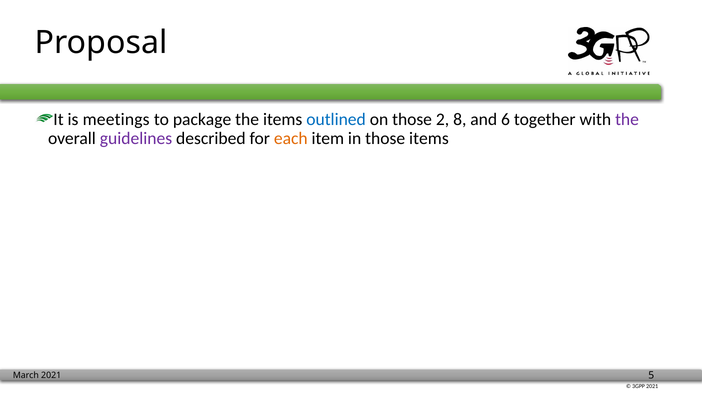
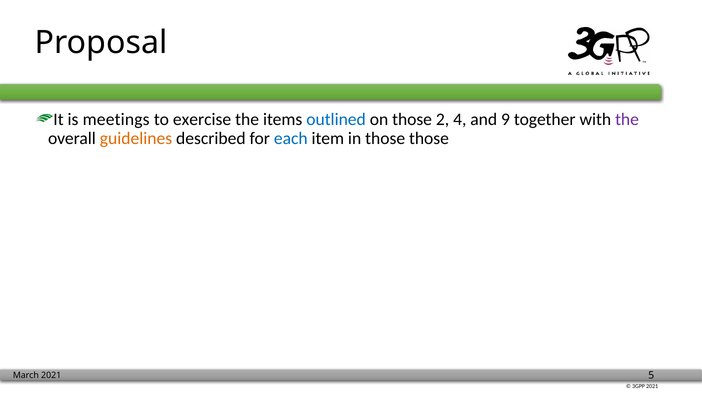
package: package -> exercise
8: 8 -> 4
6: 6 -> 9
guidelines colour: purple -> orange
each colour: orange -> blue
those items: items -> those
